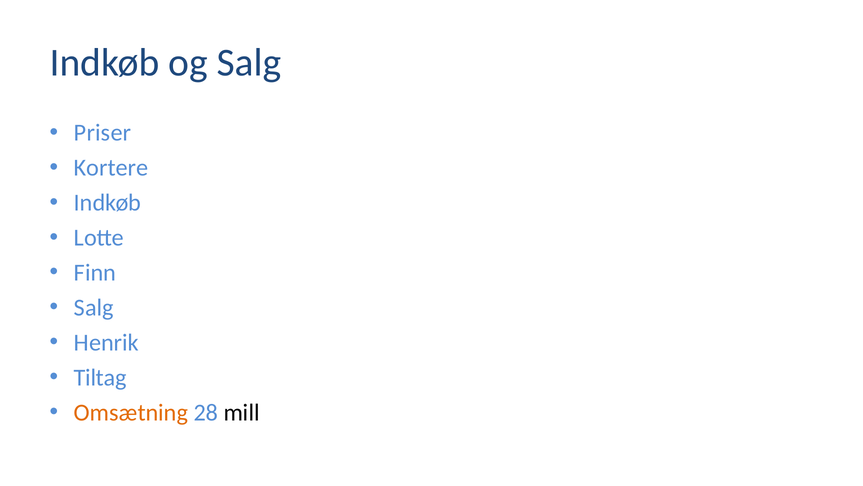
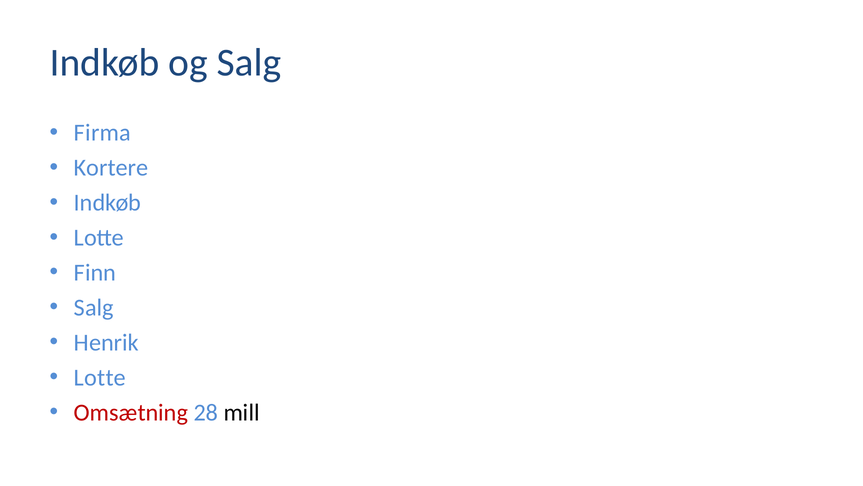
Priser: Priser -> Firma
Tiltag at (100, 377): Tiltag -> Lotte
Omsætning colour: orange -> red
